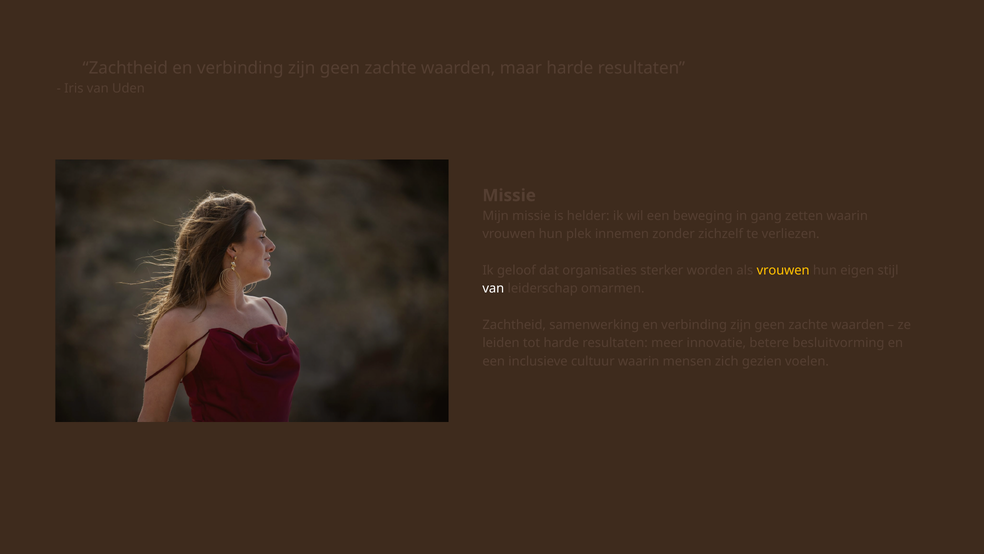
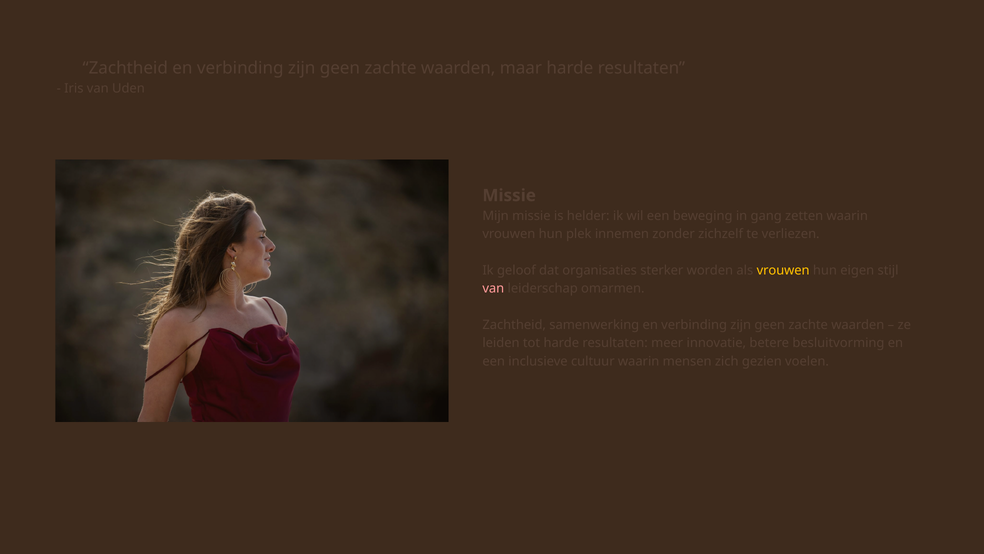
van at (493, 288) colour: white -> pink
